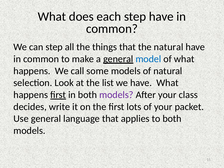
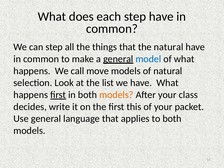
some: some -> move
models at (116, 95) colour: purple -> orange
lots: lots -> this
